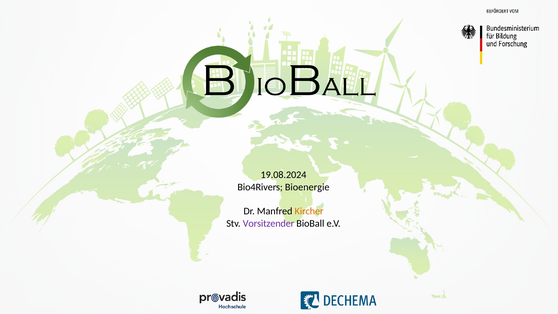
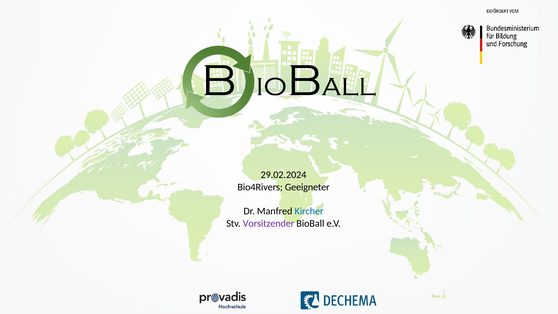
19.08.2024: 19.08.2024 -> 29.02.2024
Bioenergie: Bioenergie -> Geeigneter
Kircher colour: orange -> blue
